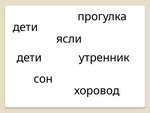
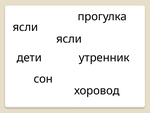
дети at (25, 27): дети -> ясли
